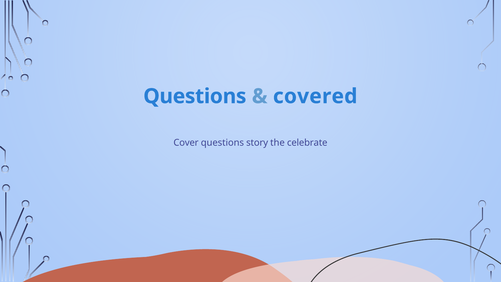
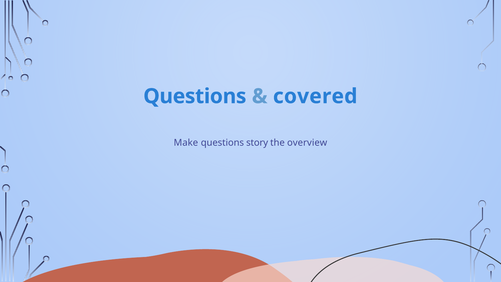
Cover: Cover -> Make
celebrate: celebrate -> overview
